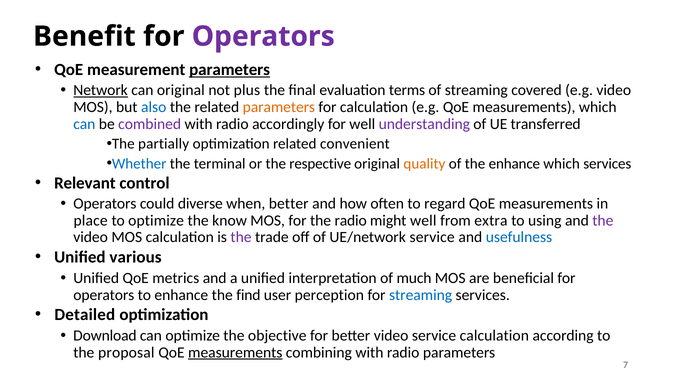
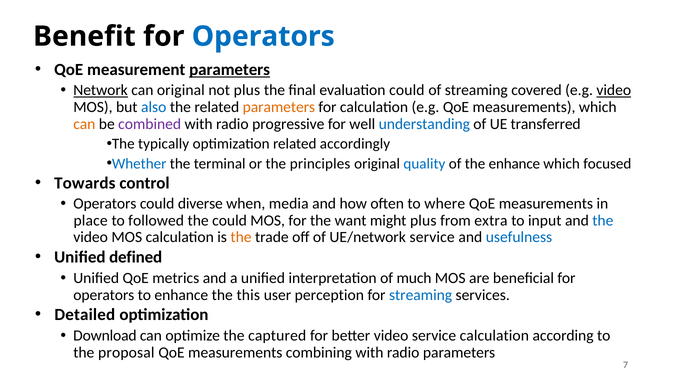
Operators at (263, 36) colour: purple -> blue
evaluation terms: terms -> could
video at (614, 90) underline: none -> present
can at (84, 124) colour: blue -> orange
accordingly: accordingly -> progressive
understanding colour: purple -> blue
partially: partially -> typically
convenient: convenient -> accordingly
respective: respective -> principles
quality colour: orange -> blue
which services: services -> focused
Relevant: Relevant -> Towards
when better: better -> media
regard: regard -> where
to optimize: optimize -> followed
the know: know -> could
the radio: radio -> want
might well: well -> plus
using: using -> input
the at (603, 221) colour: purple -> blue
the at (241, 238) colour: purple -> orange
various: various -> defined
find: find -> this
objective: objective -> captured
measurements at (235, 353) underline: present -> none
